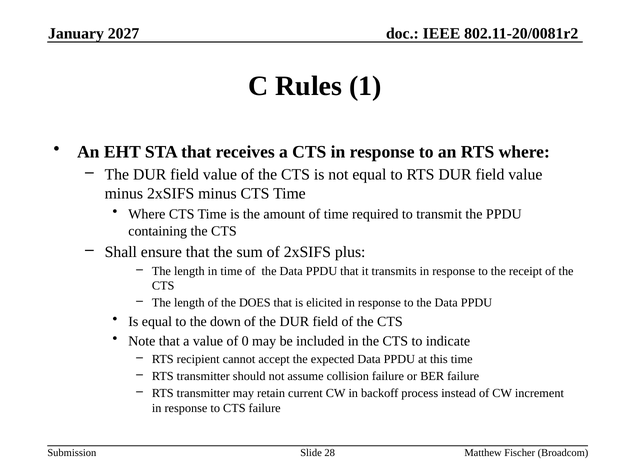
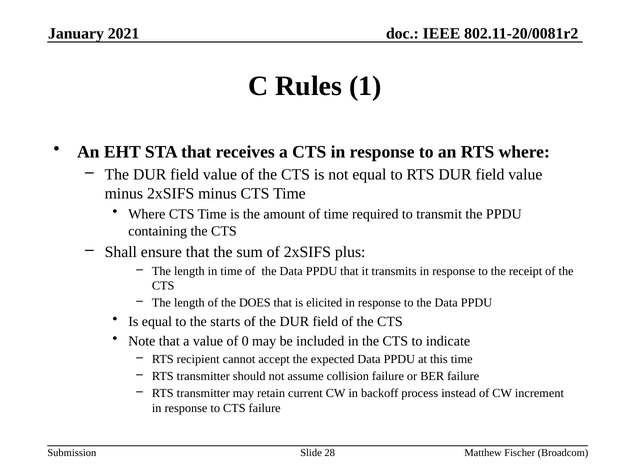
2027: 2027 -> 2021
down: down -> starts
